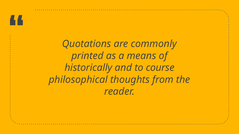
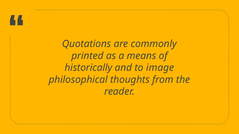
course: course -> image
